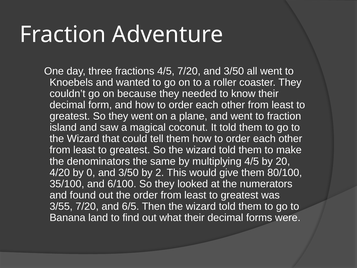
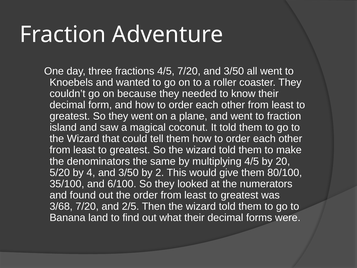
4/20: 4/20 -> 5/20
0: 0 -> 4
3/55: 3/55 -> 3/68
6/5: 6/5 -> 2/5
